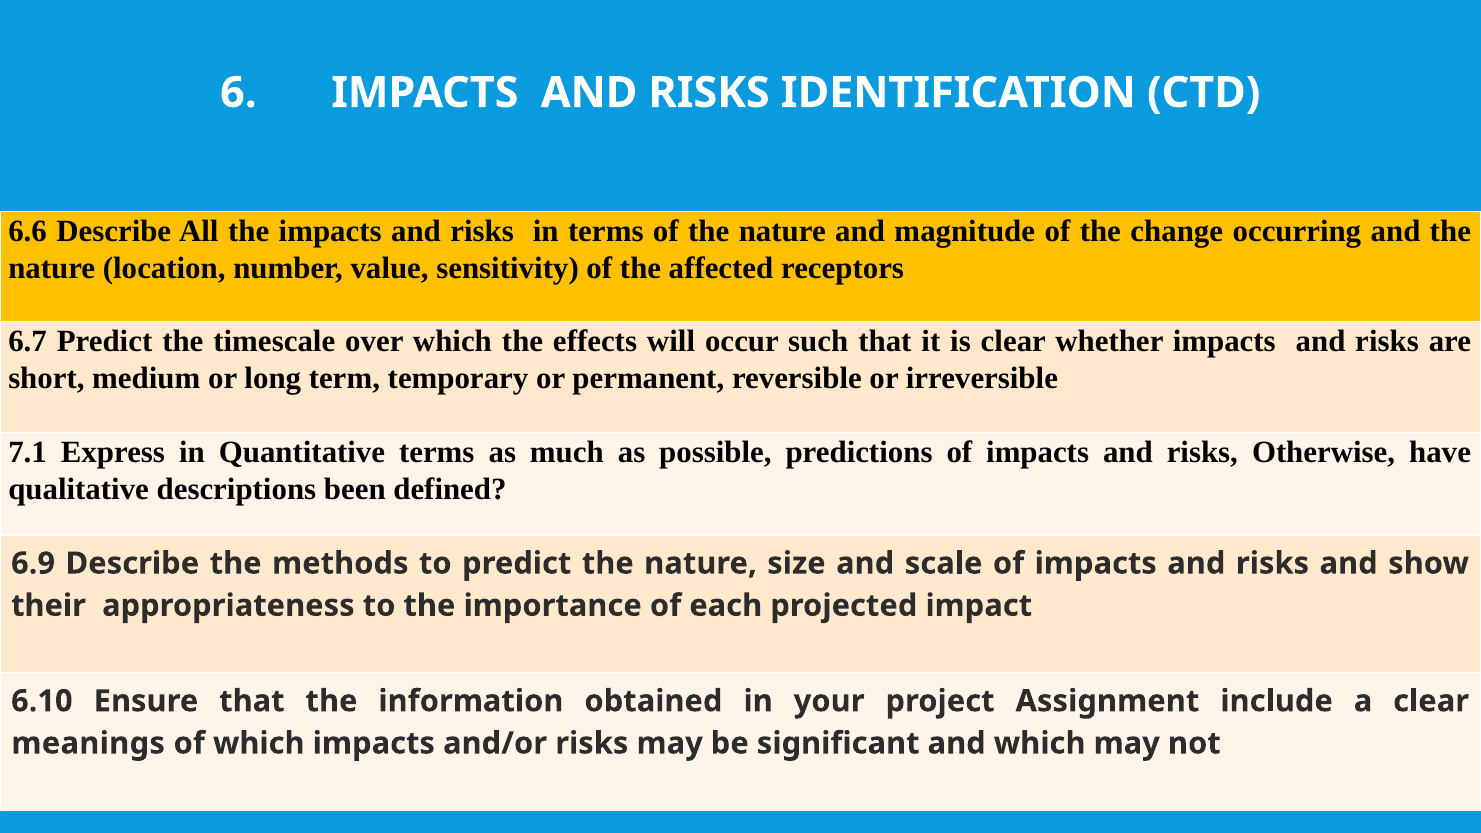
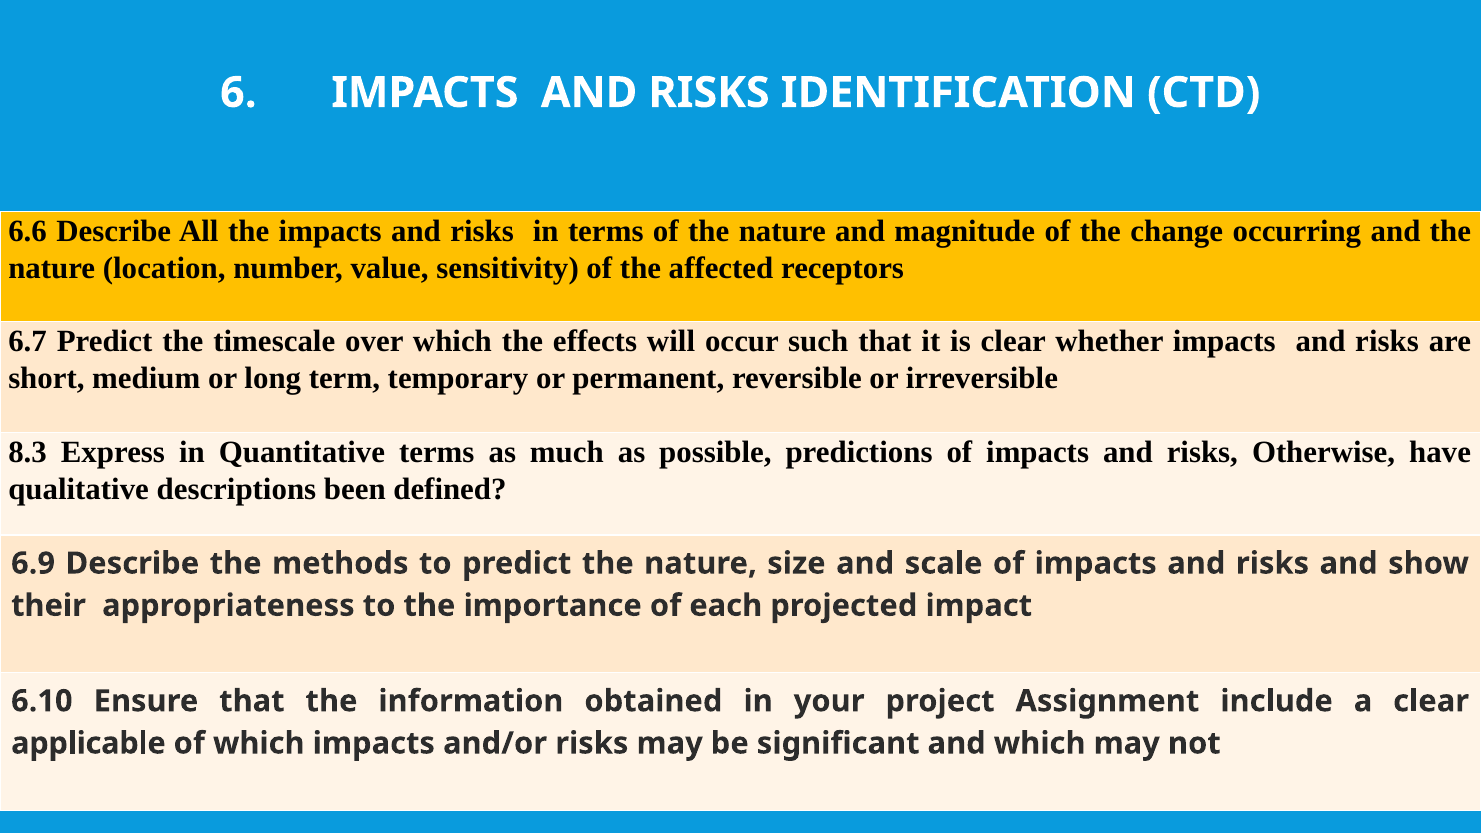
7.1: 7.1 -> 8.3
meanings: meanings -> applicable
